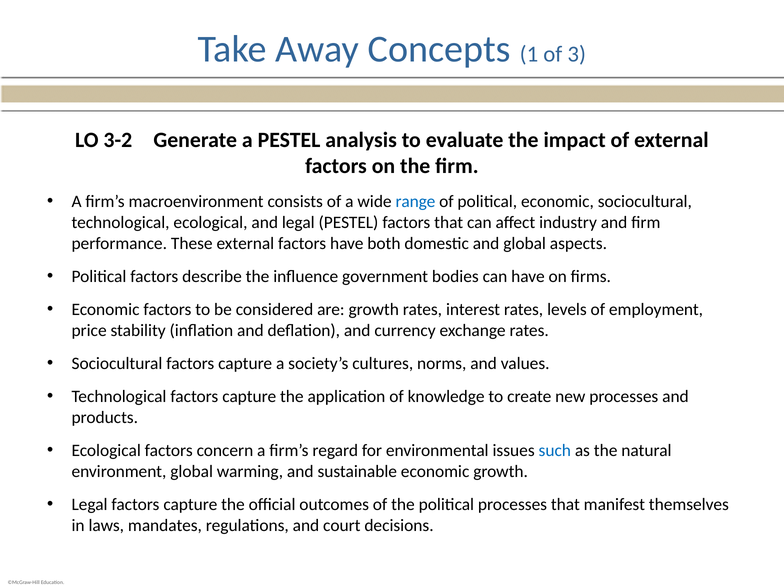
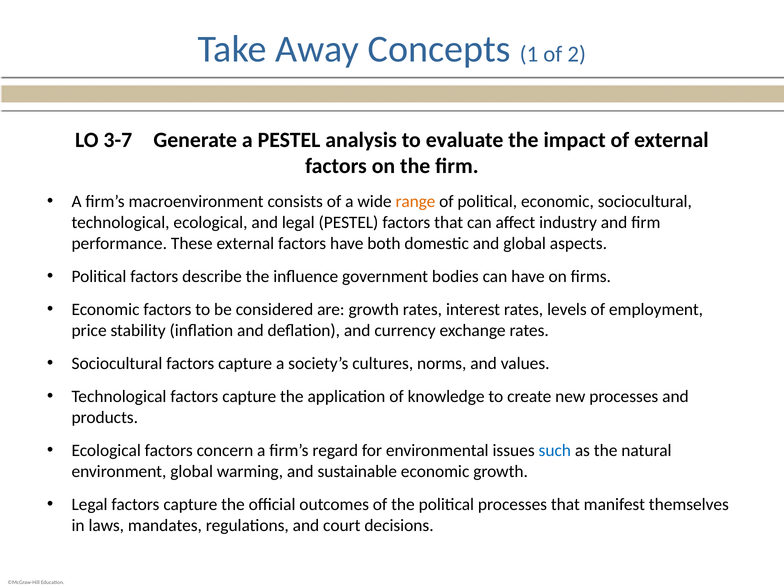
3: 3 -> 2
3-2: 3-2 -> 3-7
range colour: blue -> orange
